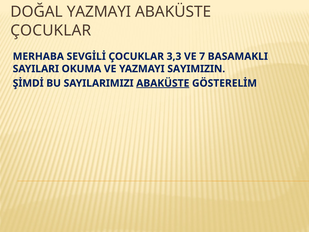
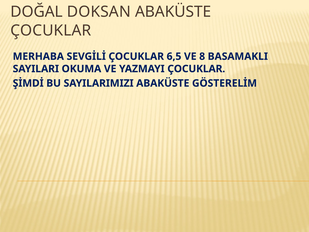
DOĞAL YAZMAYI: YAZMAYI -> DOKSAN
3,3: 3,3 -> 6,5
7: 7 -> 8
YAZMAYI SAYIMIZIN: SAYIMIZIN -> ÇOCUKLAR
ABAKÜSTE at (163, 83) underline: present -> none
